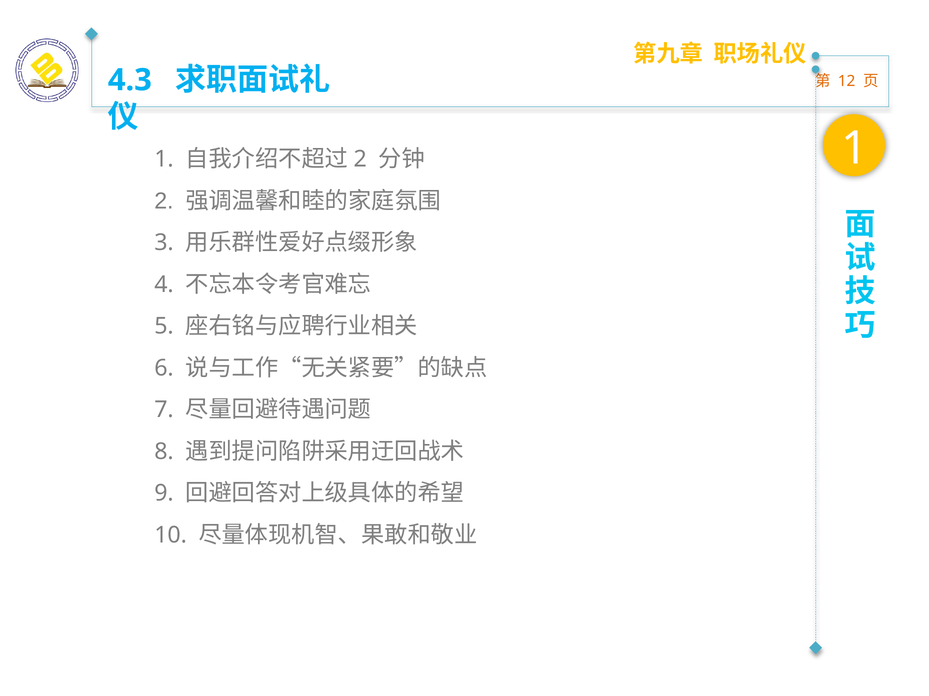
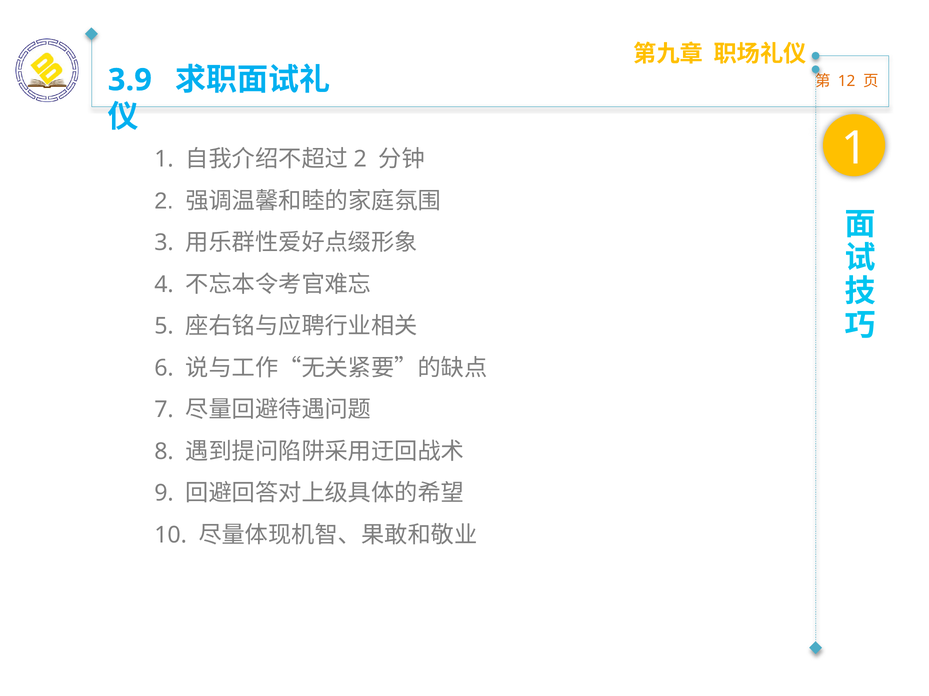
4.3: 4.3 -> 3.9
